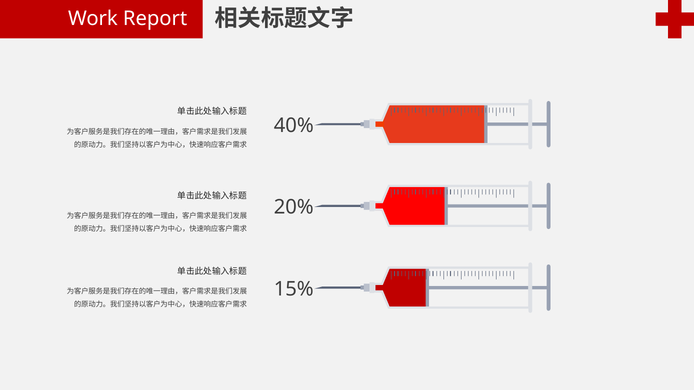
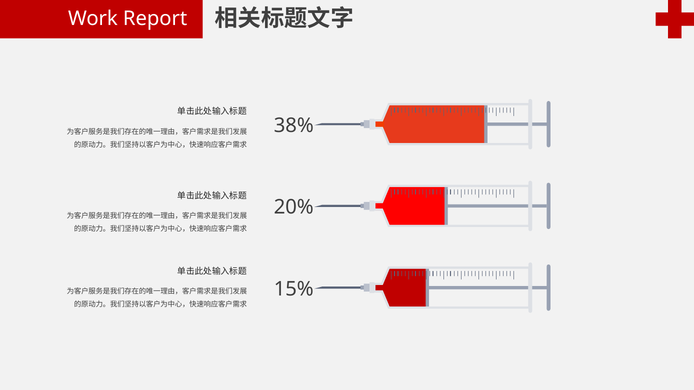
40%: 40% -> 38%
